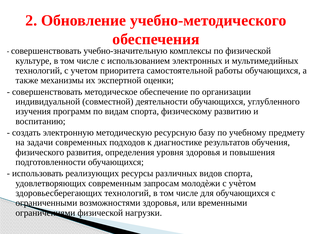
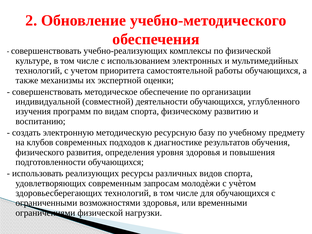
учебно-значительную: учебно-значительную -> учебно-реализующих
задачи: задачи -> клубов
